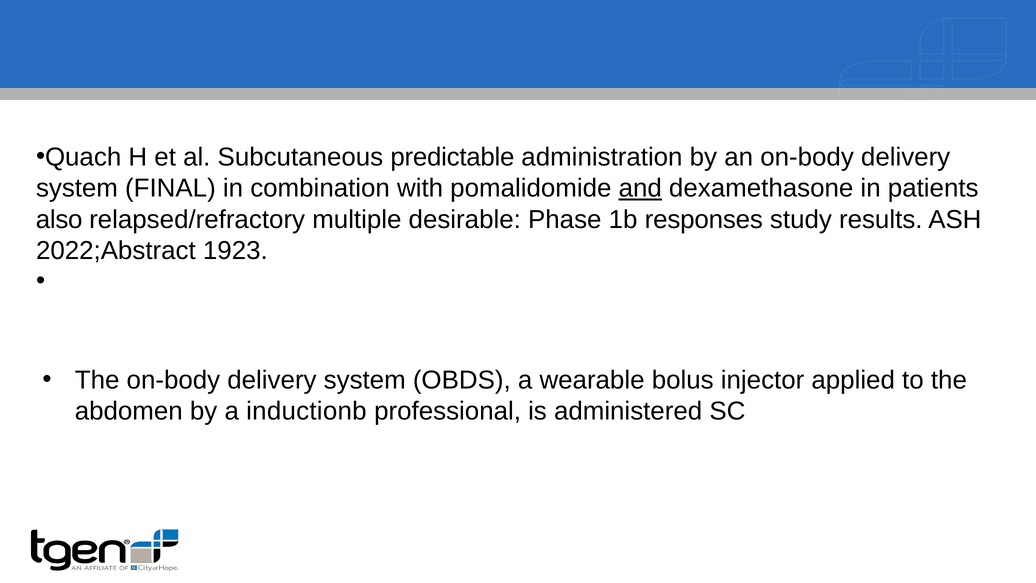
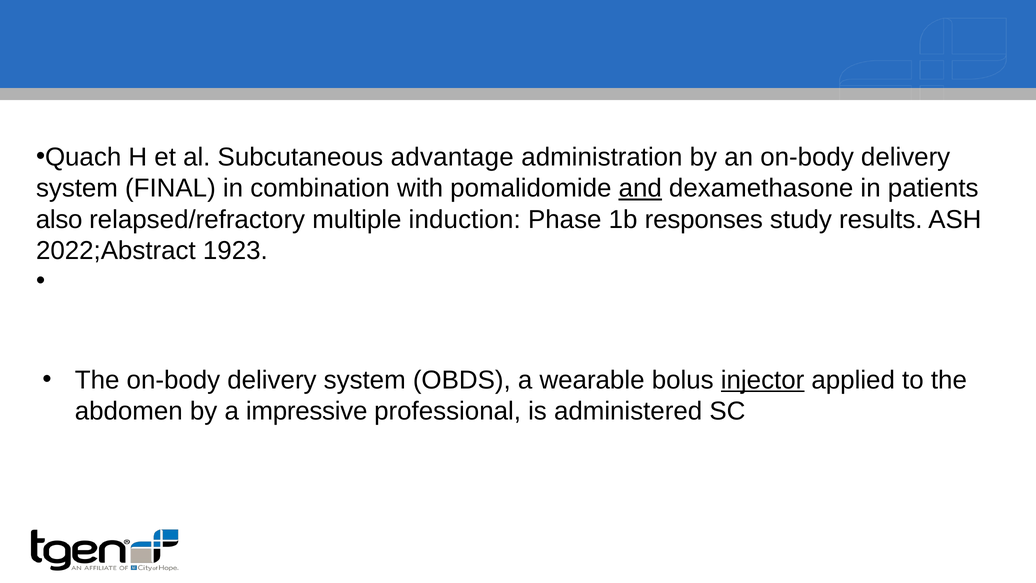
predictable: predictable -> advantage
desirable: desirable -> induction
injector underline: none -> present
inductionb: inductionb -> impressive
